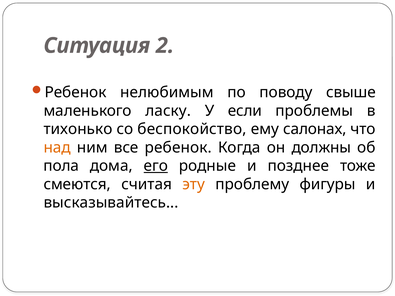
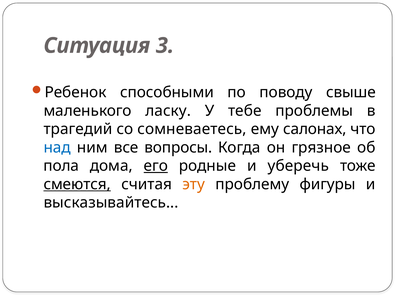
2: 2 -> 3
нелюбимым: нелюбимым -> способными
если: если -> тебе
тихонько: тихонько -> трагедий
беспокойство: беспокойство -> сомневаетесь
над colour: orange -> blue
все ребенок: ребенок -> вопросы
должны: должны -> грязное
позднее: позднее -> уберечь
смеются underline: none -> present
